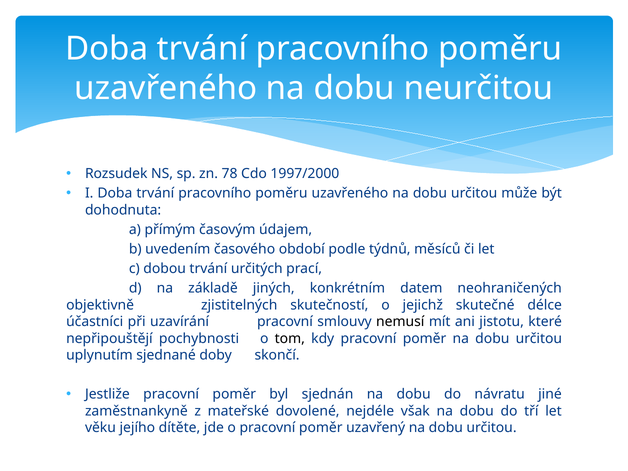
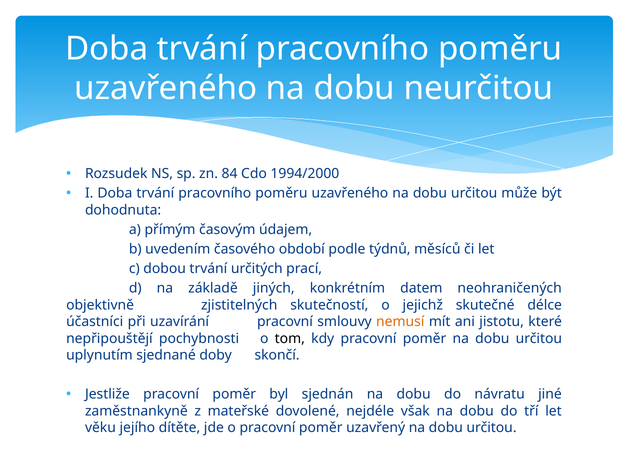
78: 78 -> 84
1997/2000: 1997/2000 -> 1994/2000
nemusí colour: black -> orange
